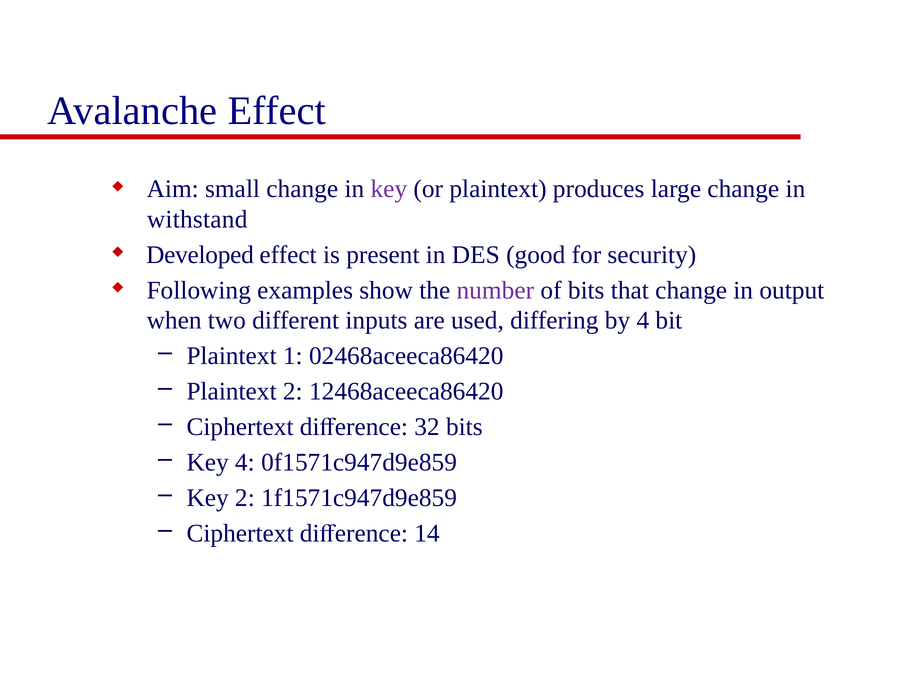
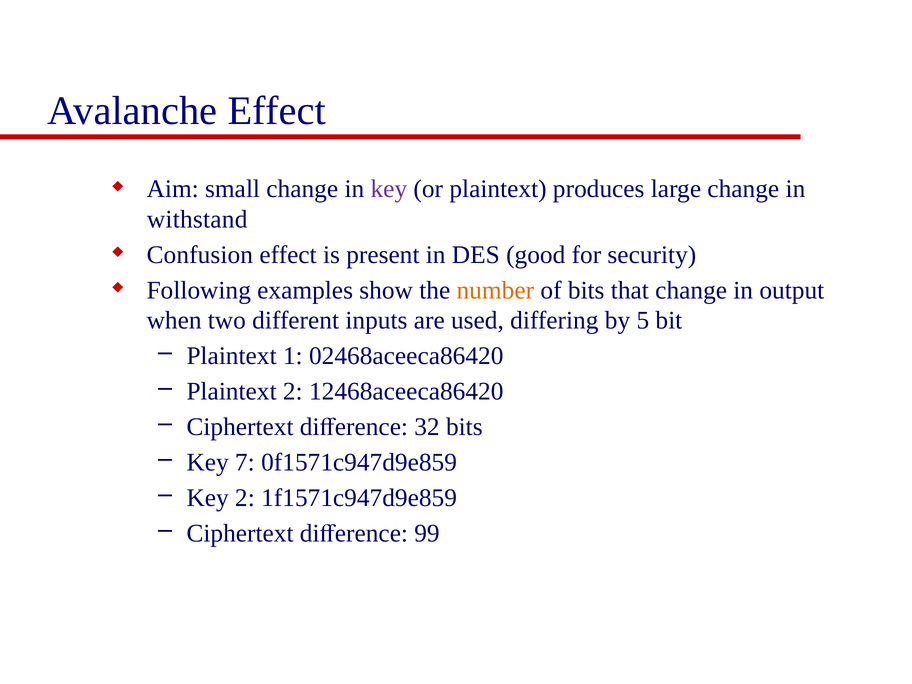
Developed: Developed -> Confusion
number colour: purple -> orange
by 4: 4 -> 5
Key 4: 4 -> 7
14: 14 -> 99
